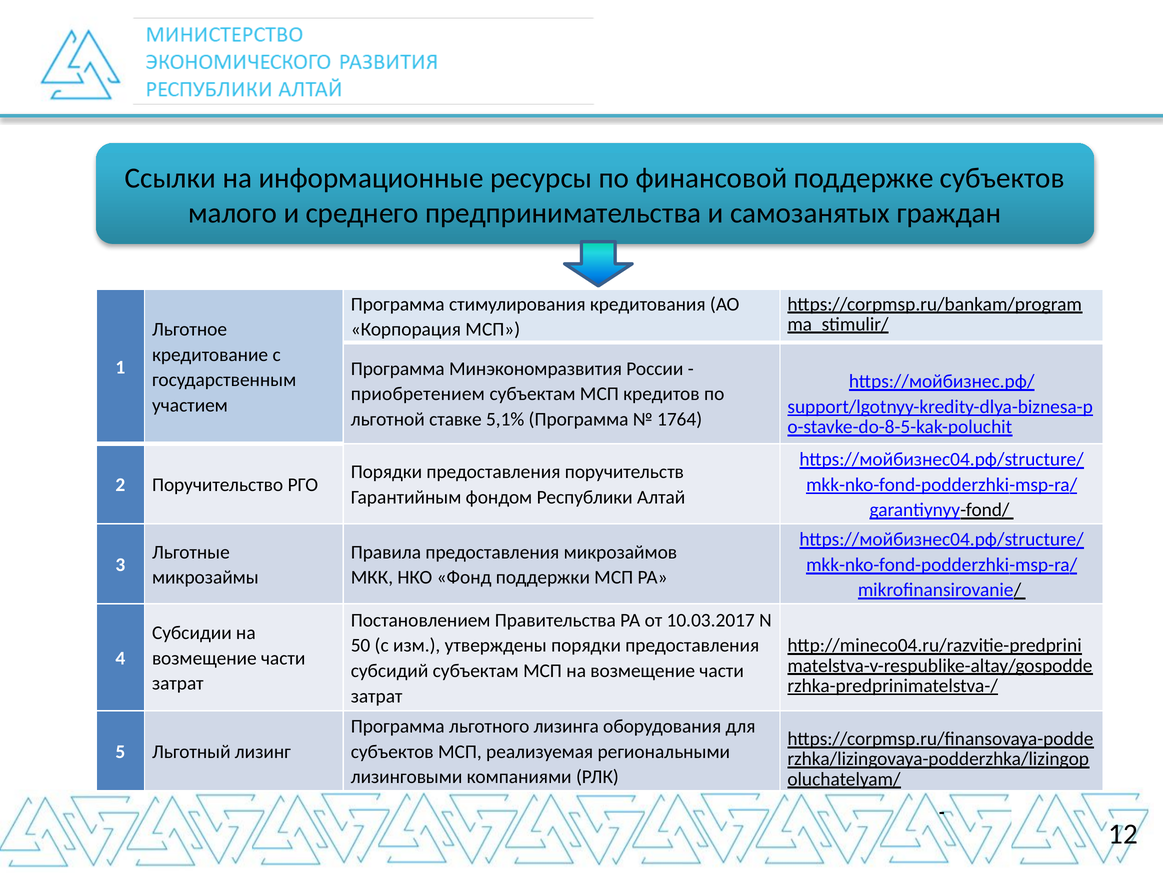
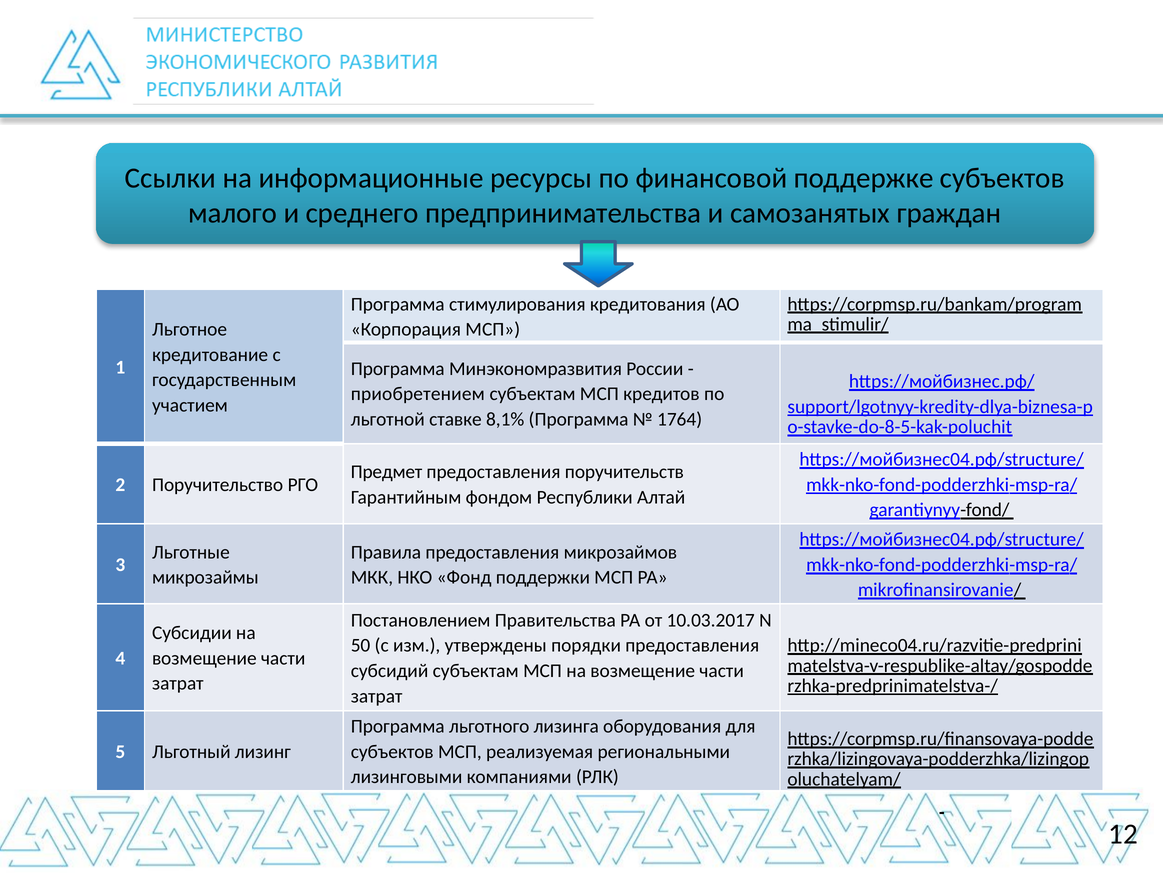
5,1%: 5,1% -> 8,1%
Порядки at (386, 472): Порядки -> Предмет
